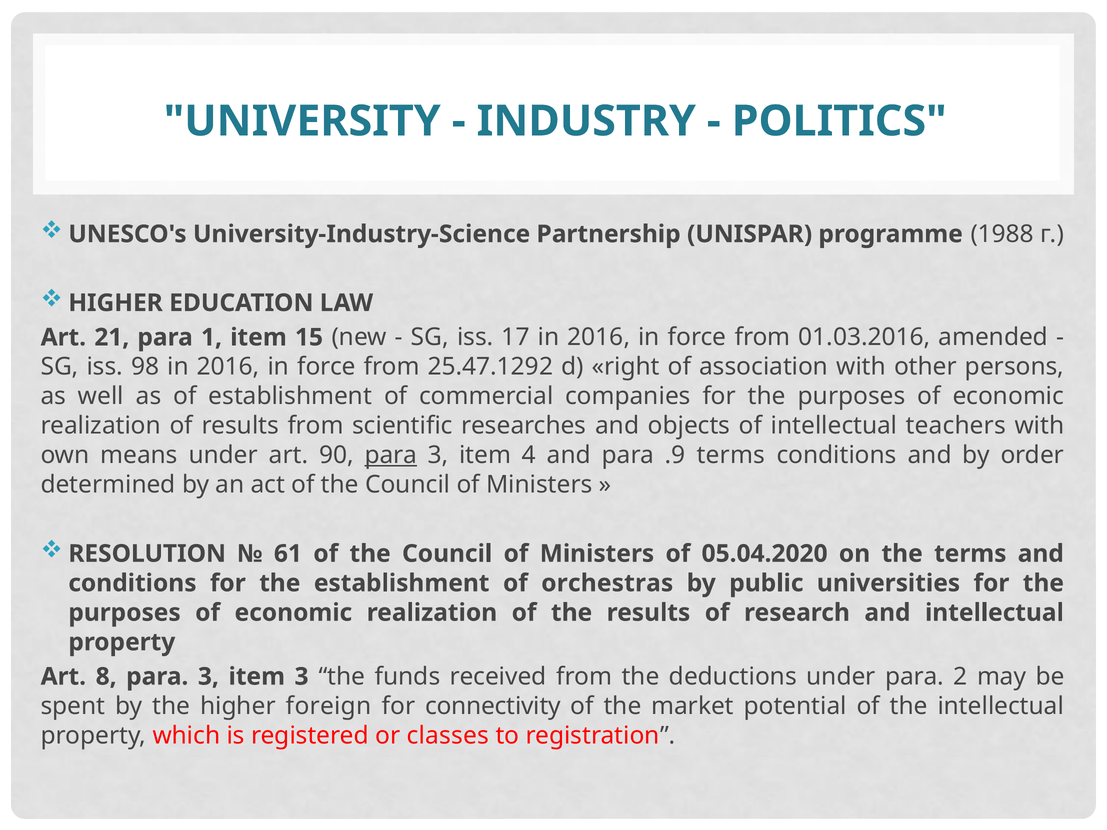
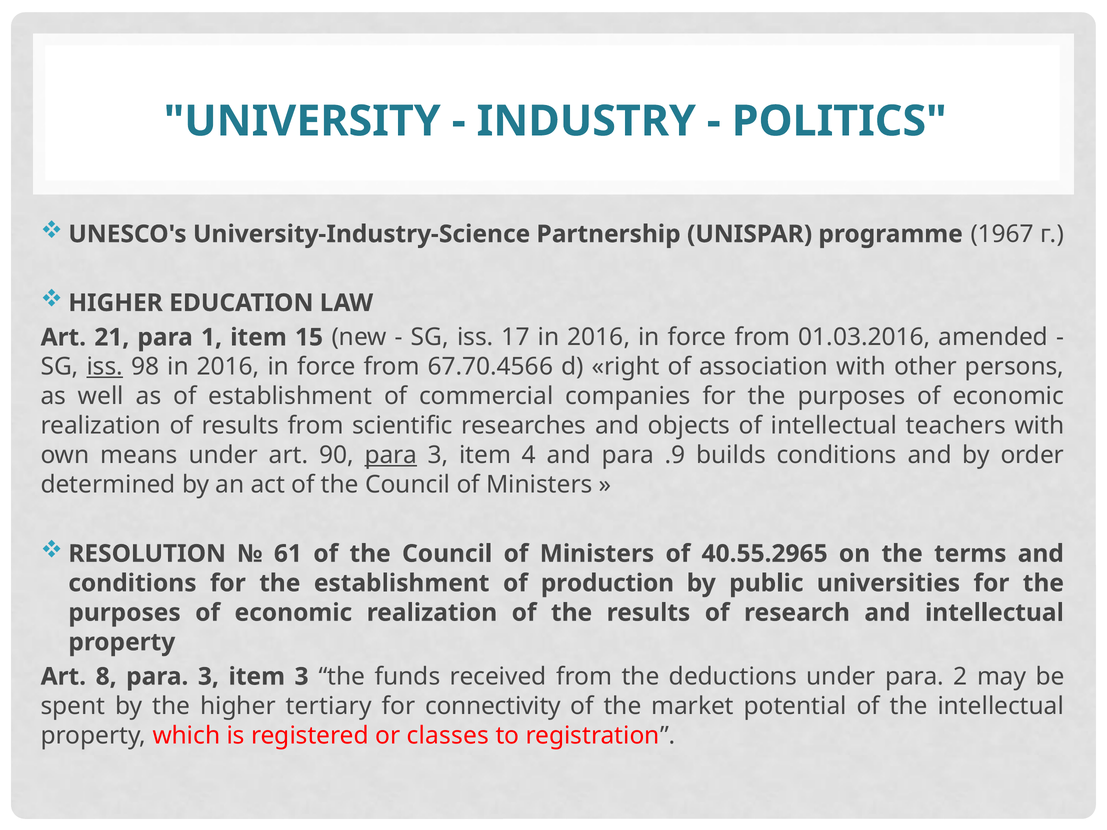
1988: 1988 -> 1967
iss at (105, 367) underline: none -> present
25.47.1292: 25.47.1292 -> 67.70.4566
.9 terms: terms -> builds
05.04.2020: 05.04.2020 -> 40.55.2965
orchestras: orchestras -> production
foreign: foreign -> tertiary
